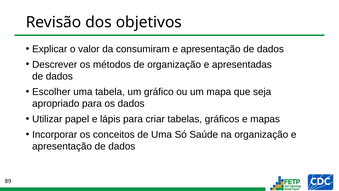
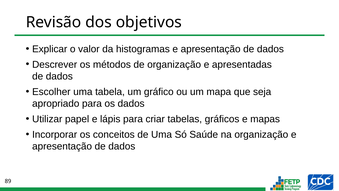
consumiram: consumiram -> histogramas
